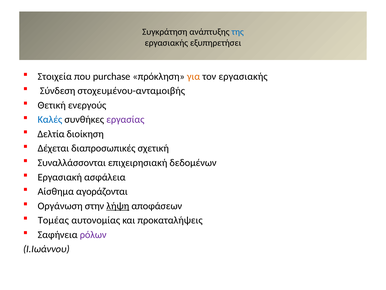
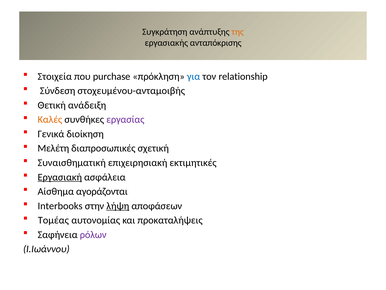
της colour: blue -> orange
εξυπηρετήσει: εξυπηρετήσει -> ανταπόκρισης
για colour: orange -> blue
τον εργασιακής: εργασιακής -> relationship
ενεργούς: ενεργούς -> ανάδειξη
Καλές colour: blue -> orange
Δελτία: Δελτία -> Γενικά
Δέχεται: Δέχεται -> Μελέτη
Συναλλάσσονται: Συναλλάσσονται -> Συναισθηματική
δεδομένων: δεδομένων -> εκτιμητικές
Εργασιακή underline: none -> present
Οργάνωση: Οργάνωση -> Interbooks
